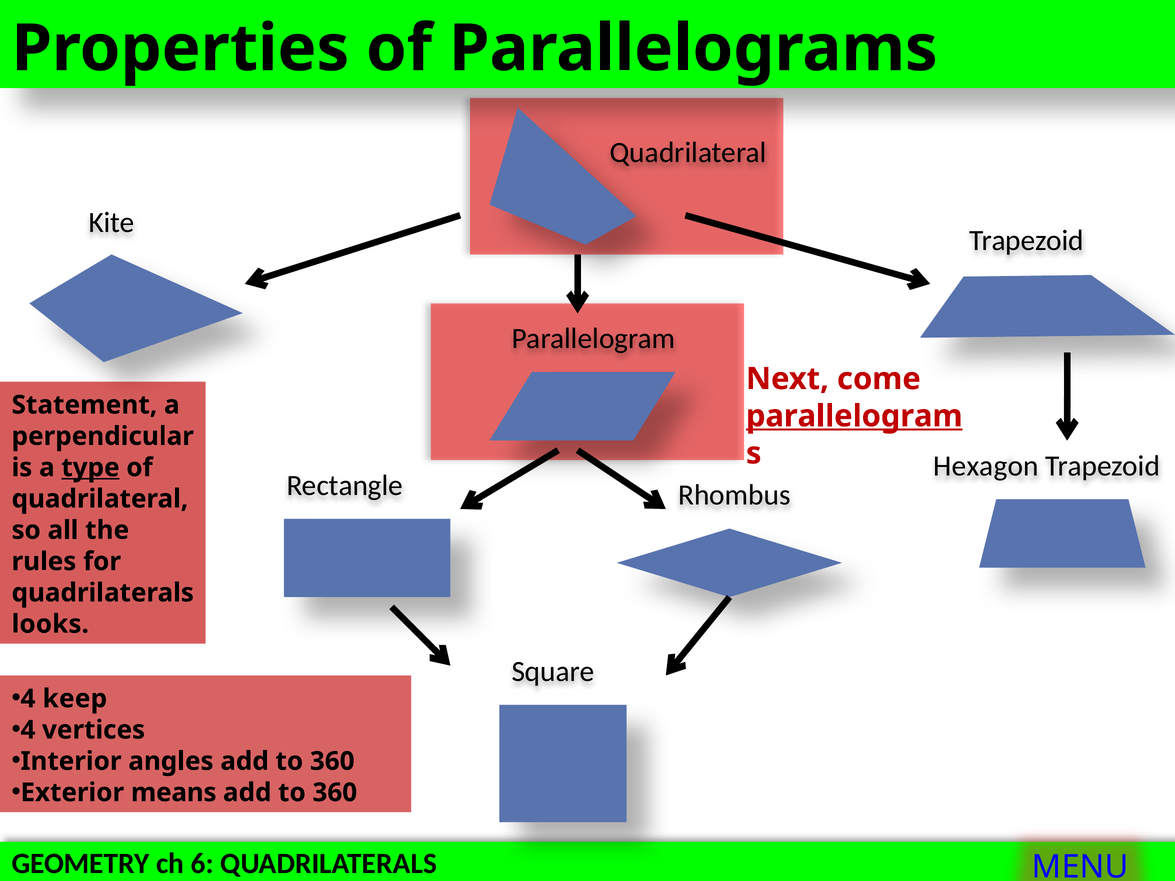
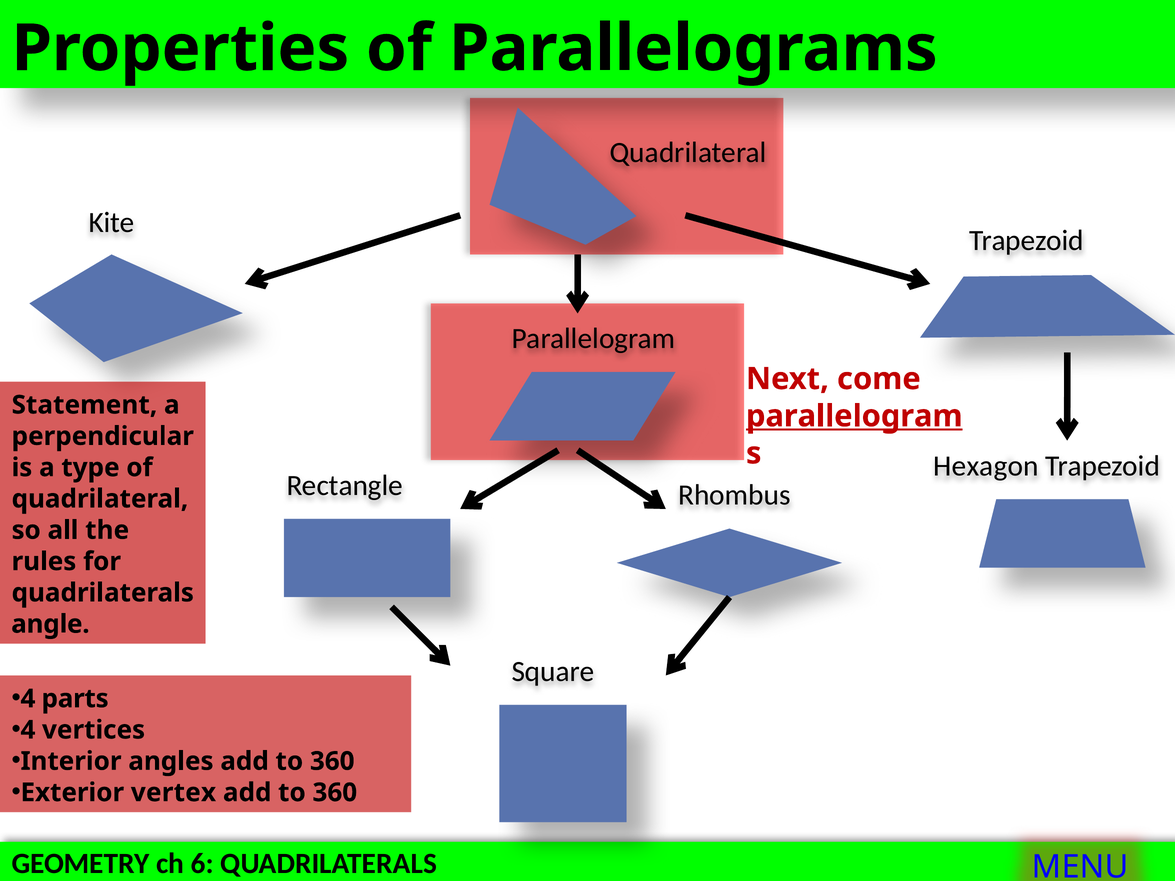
type underline: present -> none
looks: looks -> angle
keep: keep -> parts
means: means -> vertex
